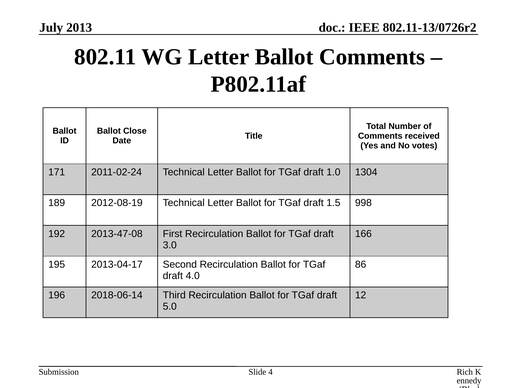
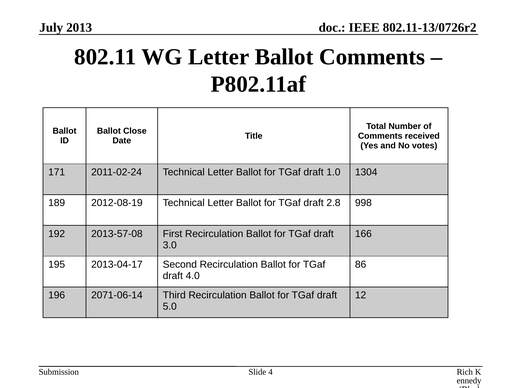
1.5: 1.5 -> 2.8
2013-47-08: 2013-47-08 -> 2013-57-08
2018-06-14: 2018-06-14 -> 2071-06-14
